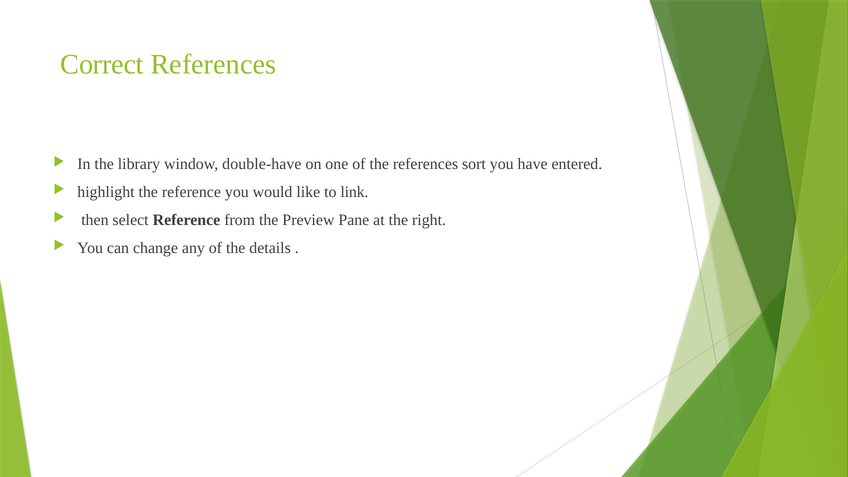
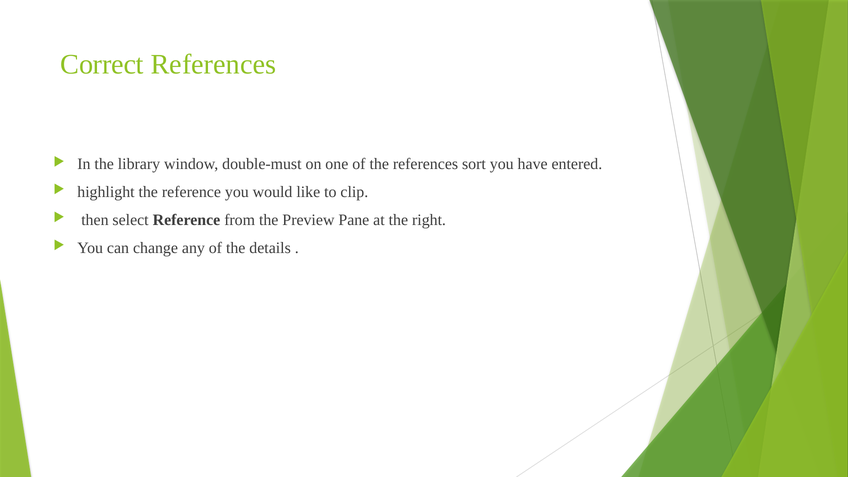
double-have: double-have -> double-must
link: link -> clip
